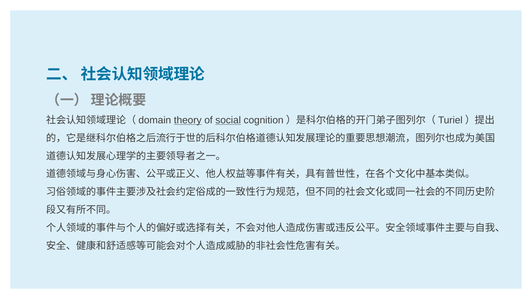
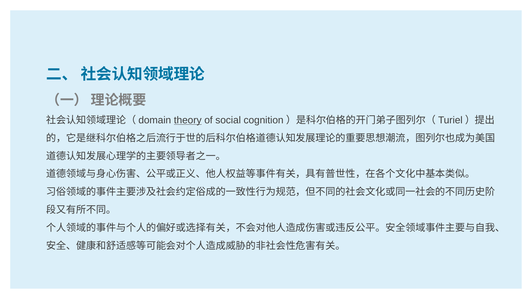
social underline: present -> none
